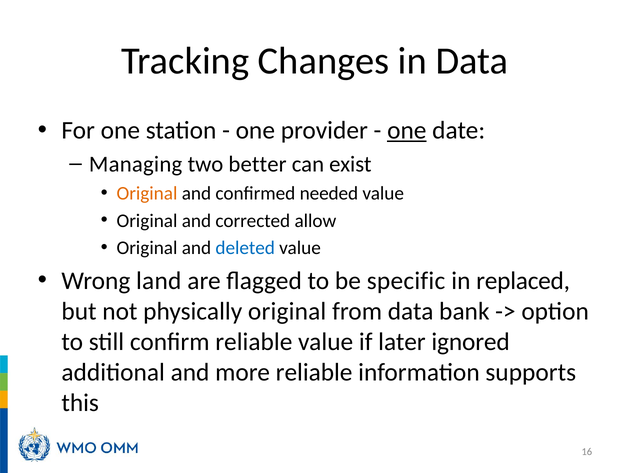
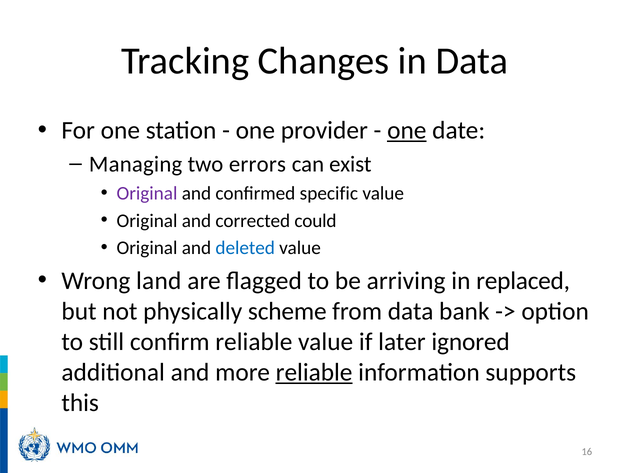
better: better -> errors
Original at (147, 193) colour: orange -> purple
needed: needed -> specific
allow: allow -> could
specific: specific -> arriving
physically original: original -> scheme
reliable at (314, 372) underline: none -> present
